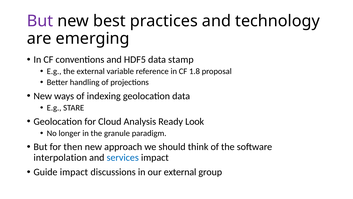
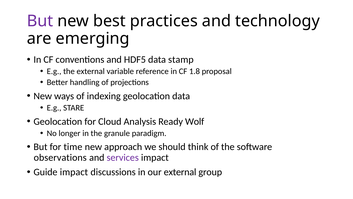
Look: Look -> Wolf
then: then -> time
interpolation: interpolation -> observations
services colour: blue -> purple
